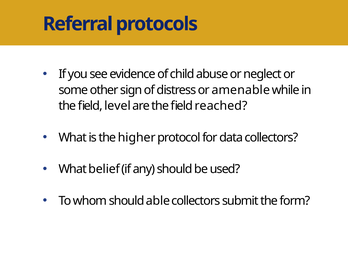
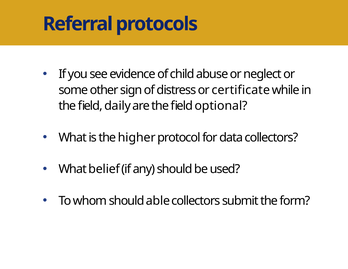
amenable: amenable -> certificate
level: level -> daily
reached: reached -> optional
